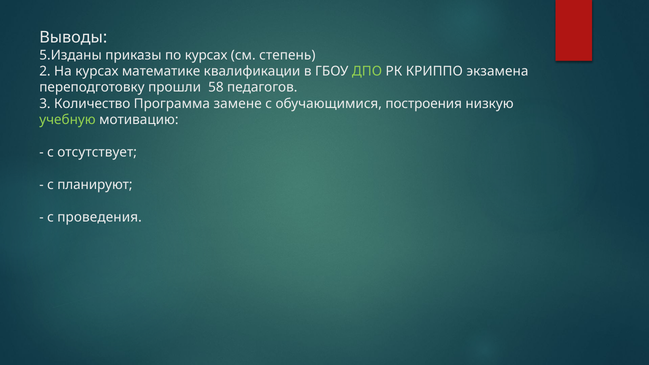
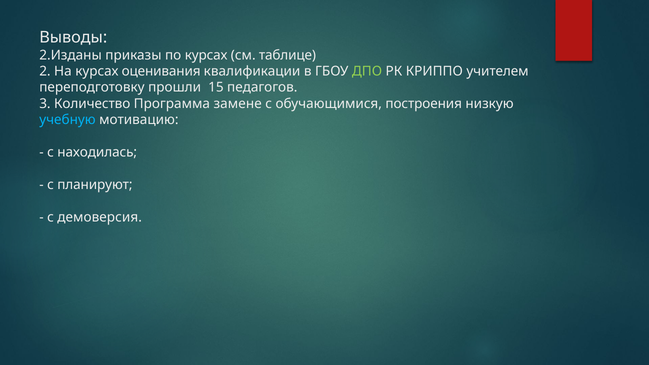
5.Изданы: 5.Изданы -> 2.Изданы
степень: степень -> таблице
математике: математике -> оценивания
экзамена: экзамена -> учителем
58: 58 -> 15
учебную colour: light green -> light blue
отсутствует: отсутствует -> находилась
проведения: проведения -> демоверсия
